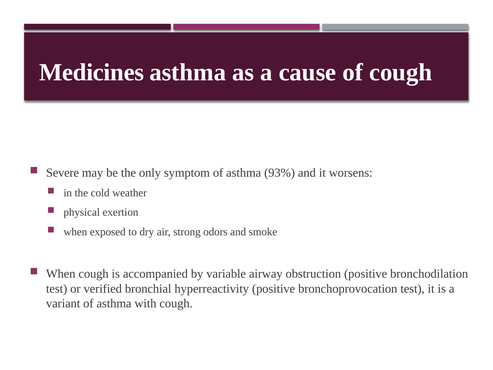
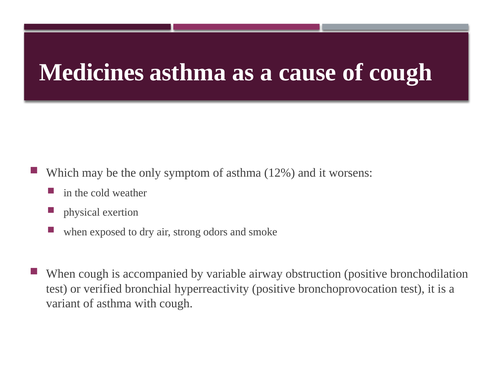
Severe: Severe -> Which
93%: 93% -> 12%
